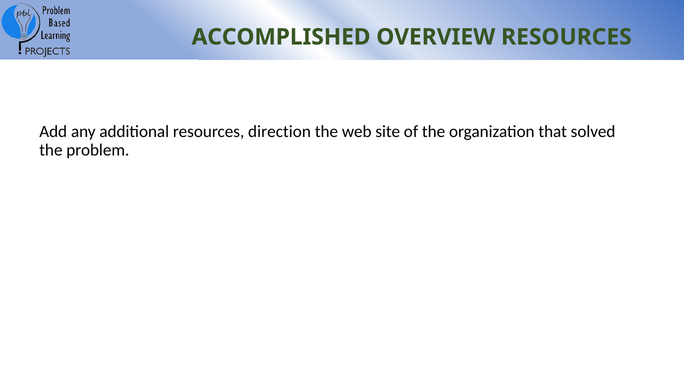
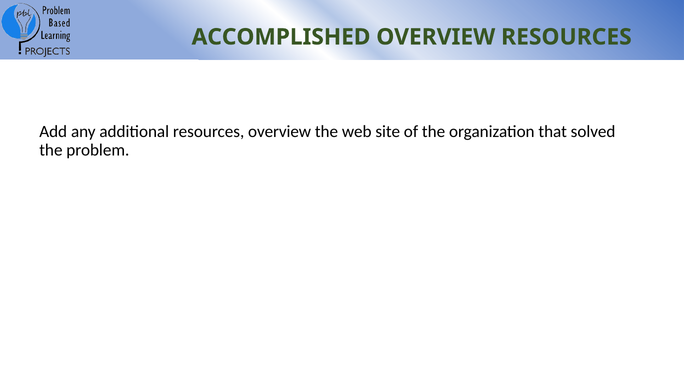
resources direction: direction -> overview
